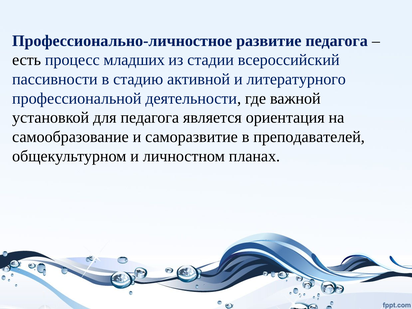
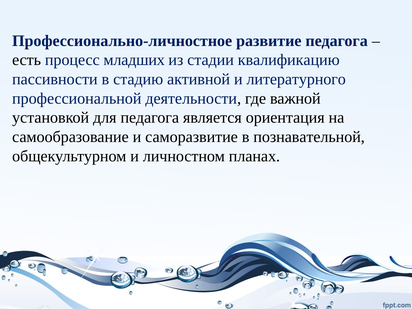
всероссийский: всероссийский -> квалификацию
преподавателей: преподавателей -> познавательной
